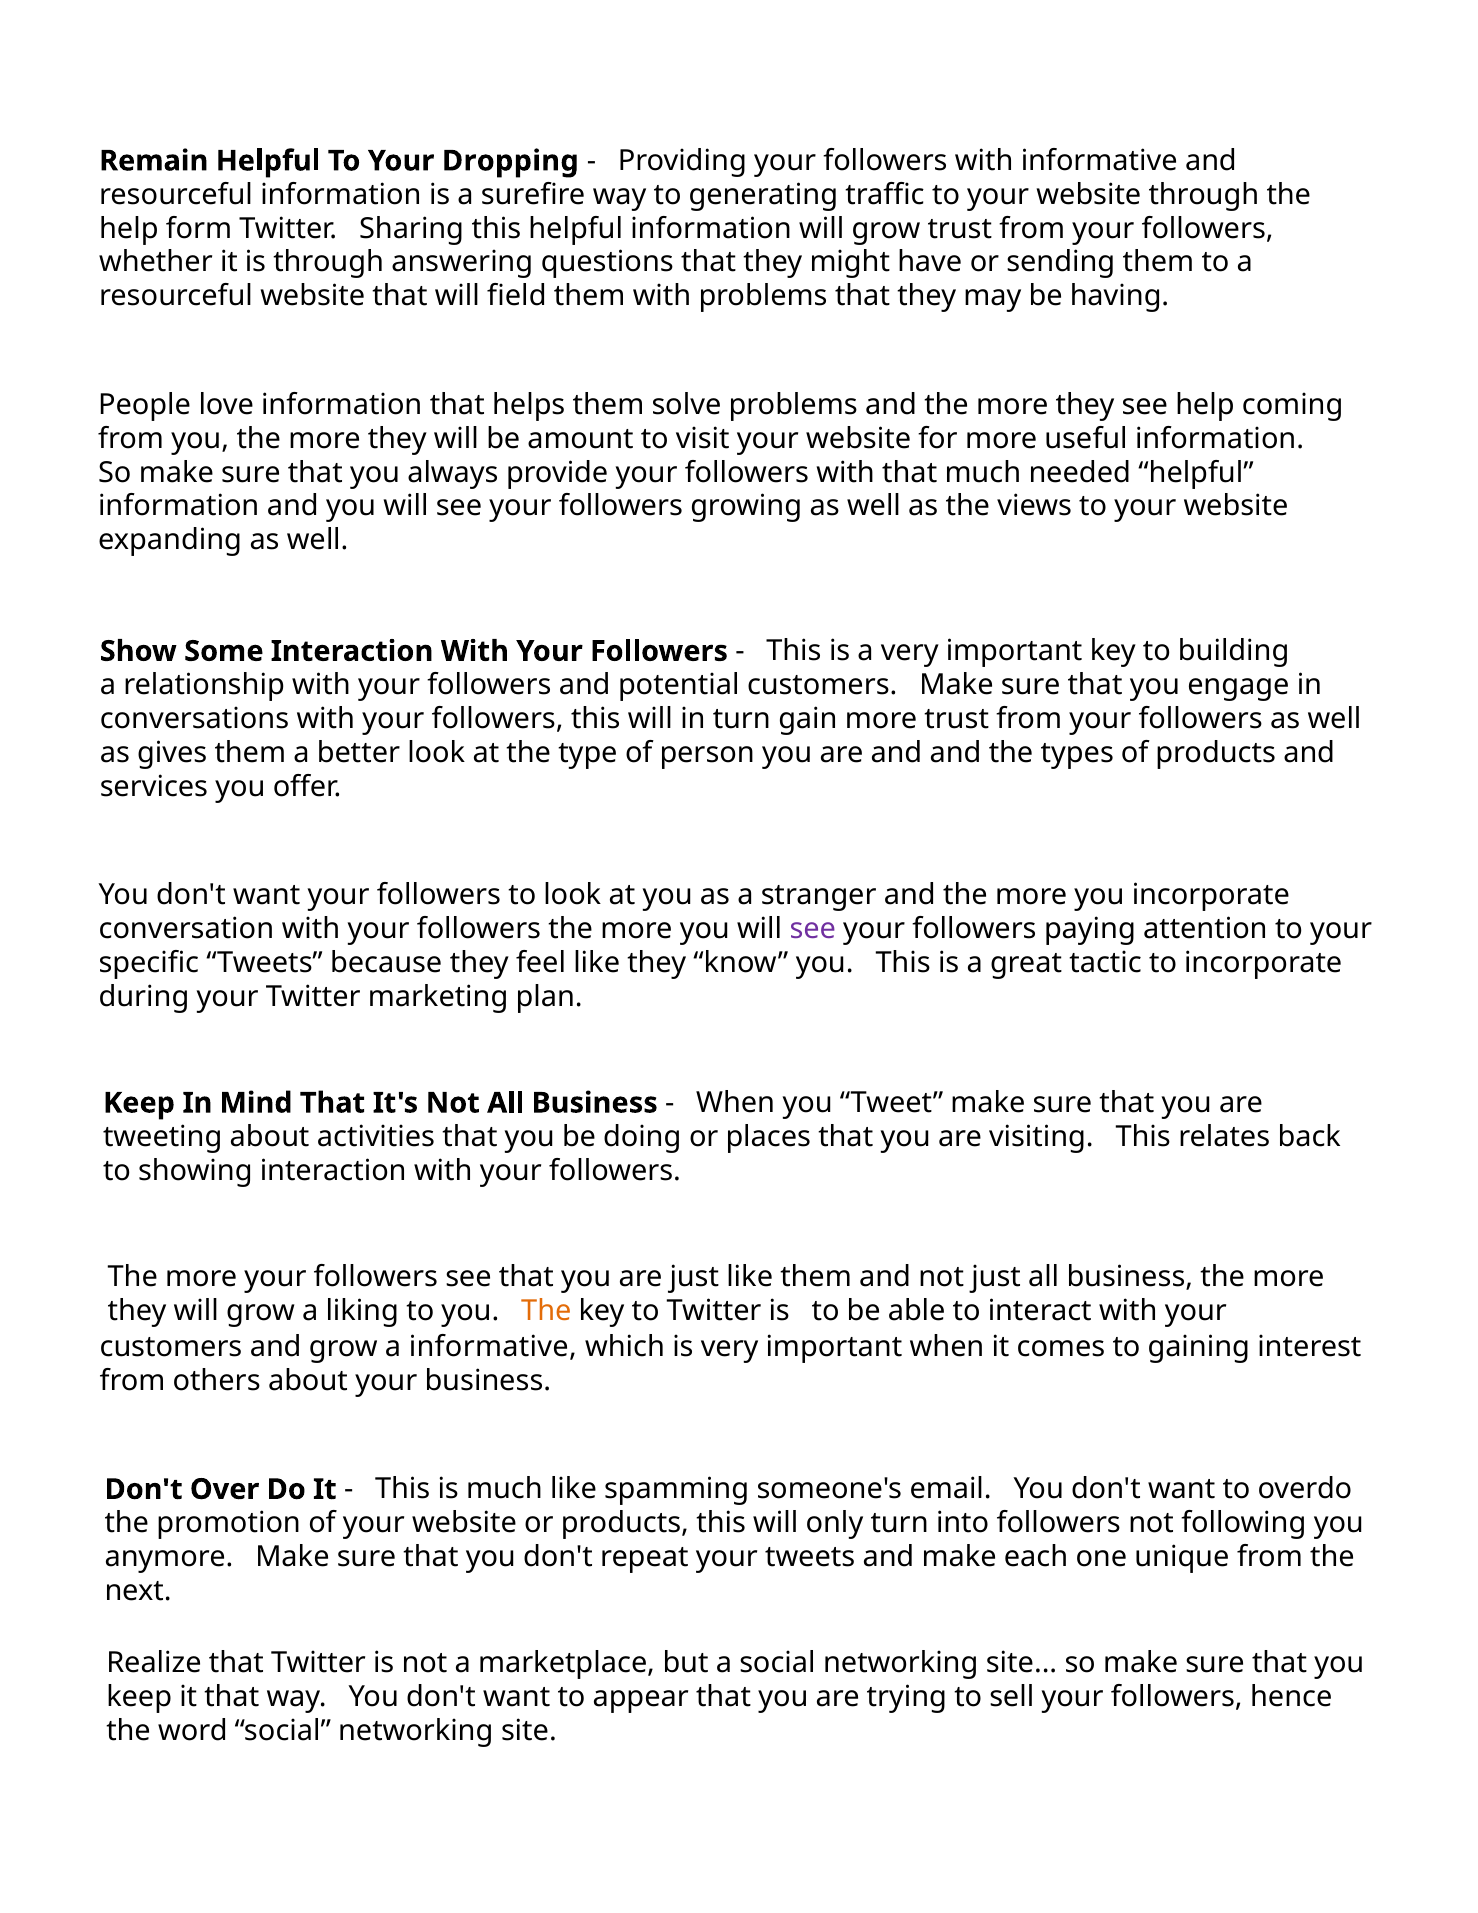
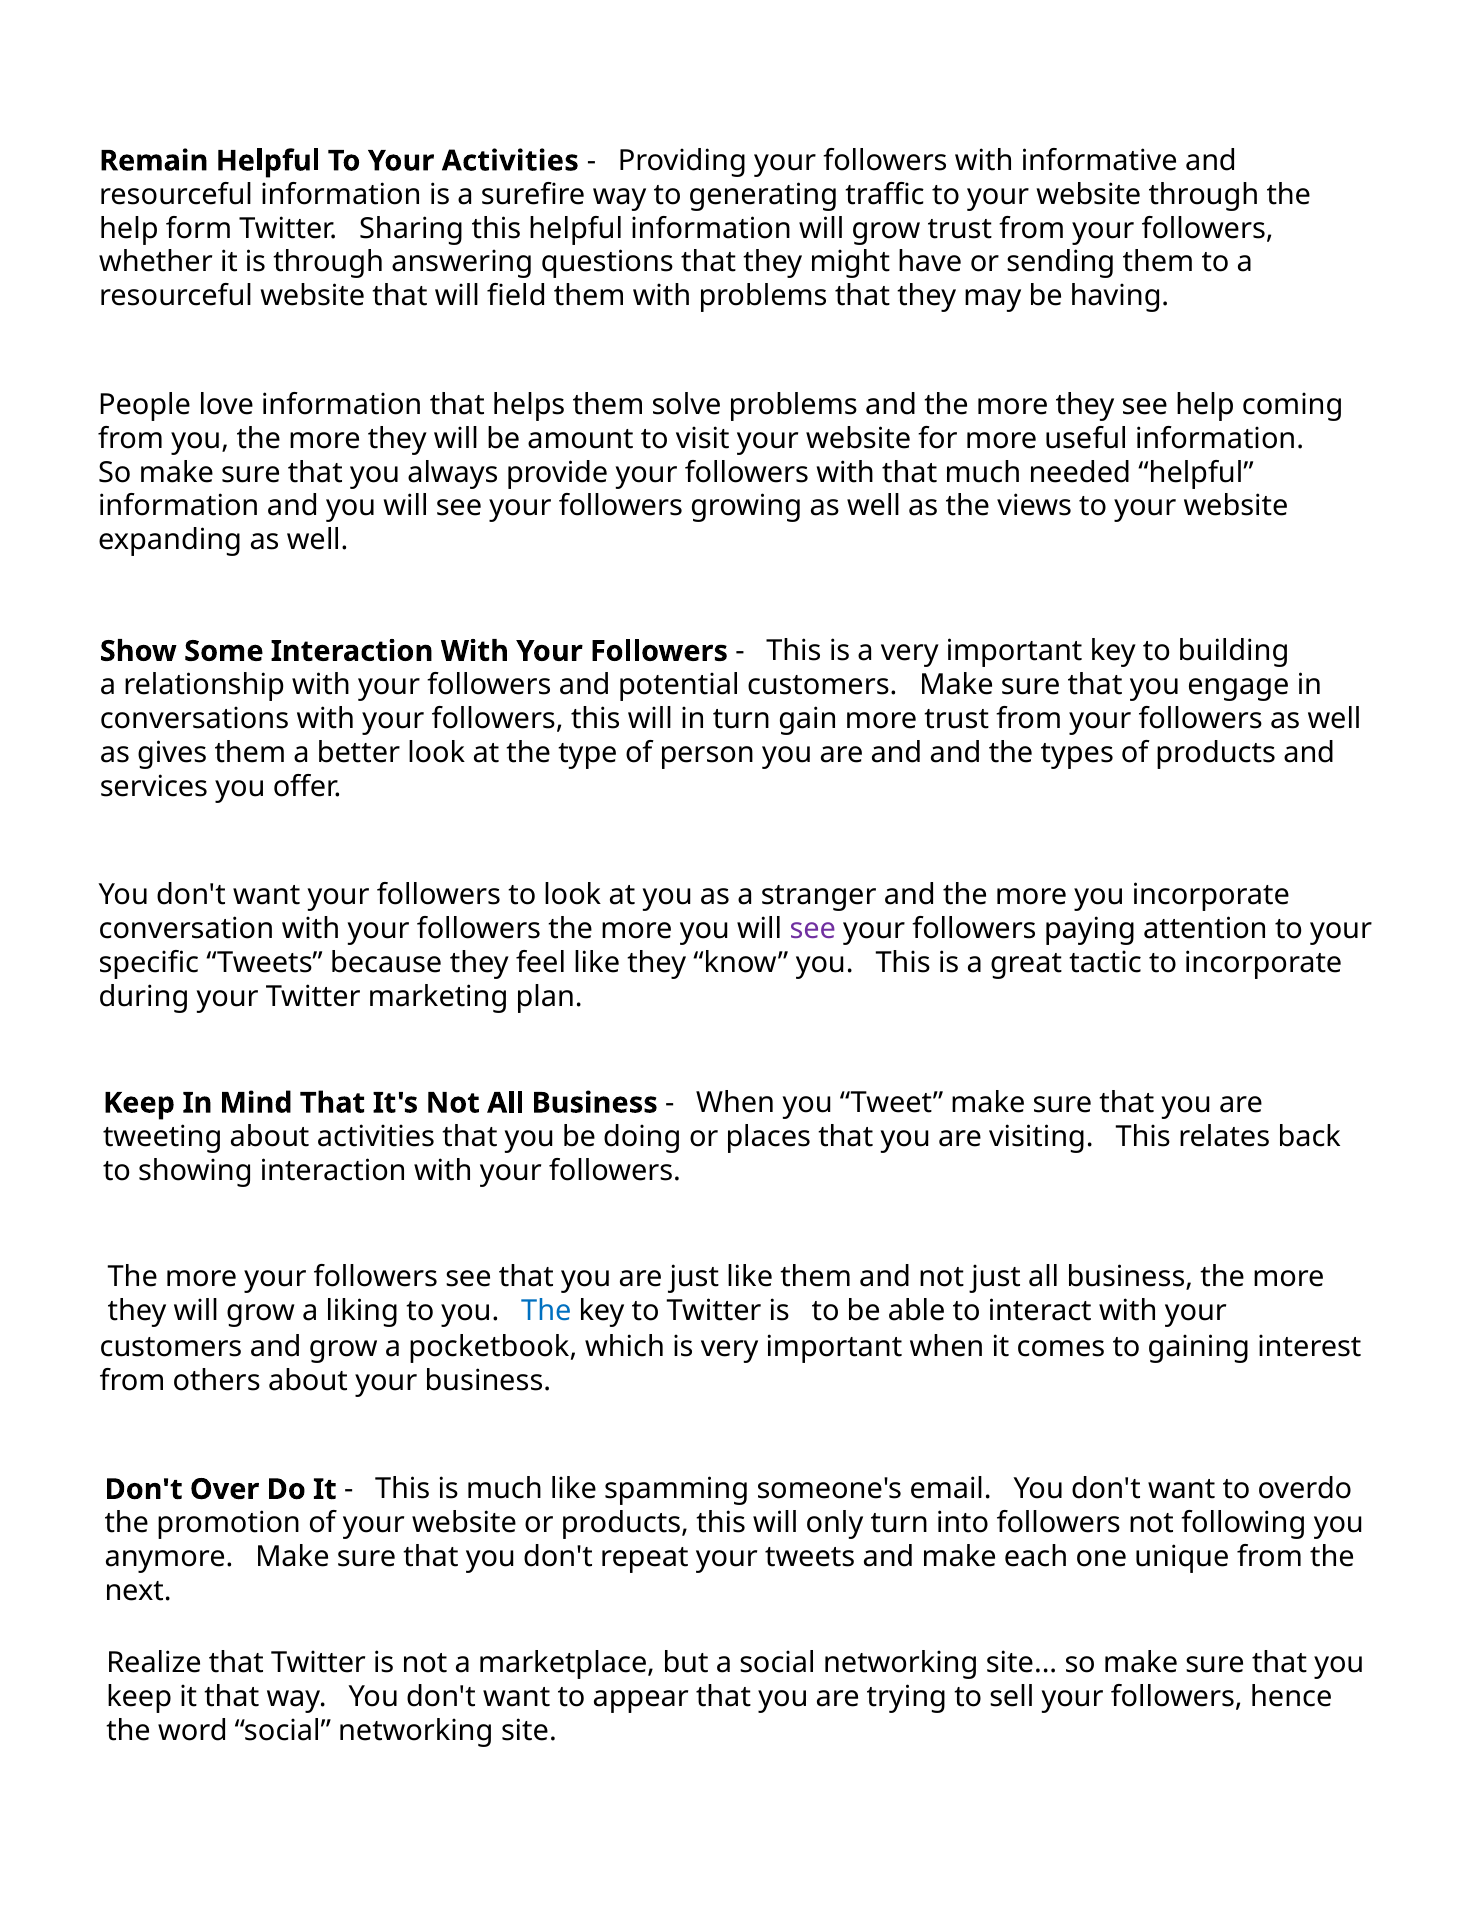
Your Dropping: Dropping -> Activities
The at (546, 1311) colour: orange -> blue
a informative: informative -> pocketbook
